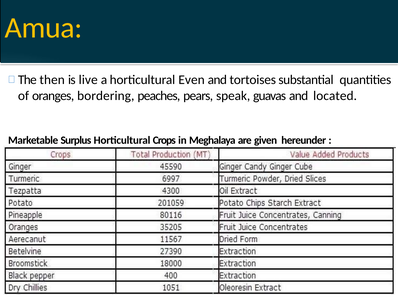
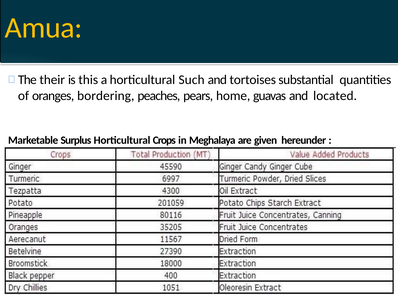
then: then -> their
live: live -> this
Even: Even -> Such
speak: speak -> home
